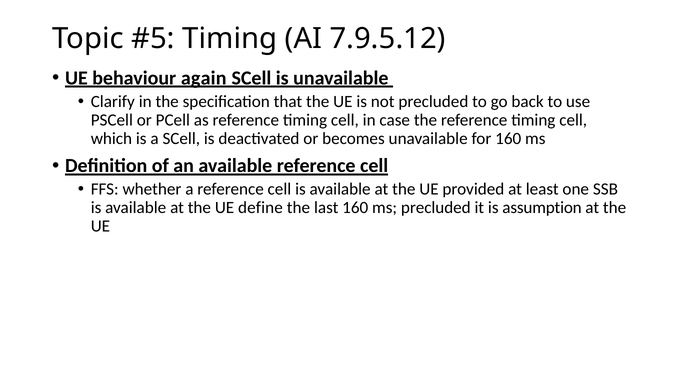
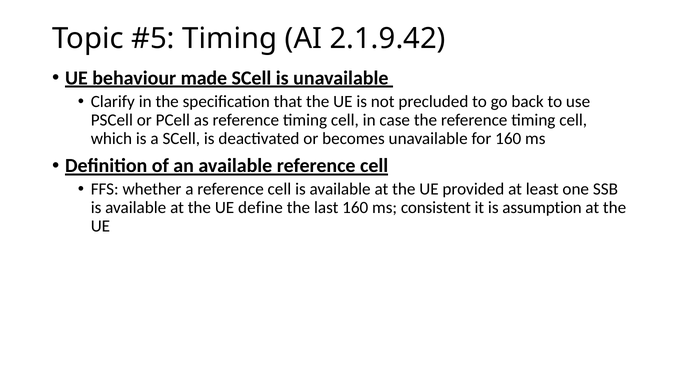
7.9.5.12: 7.9.5.12 -> 2.1.9.42
again: again -> made
ms precluded: precluded -> consistent
